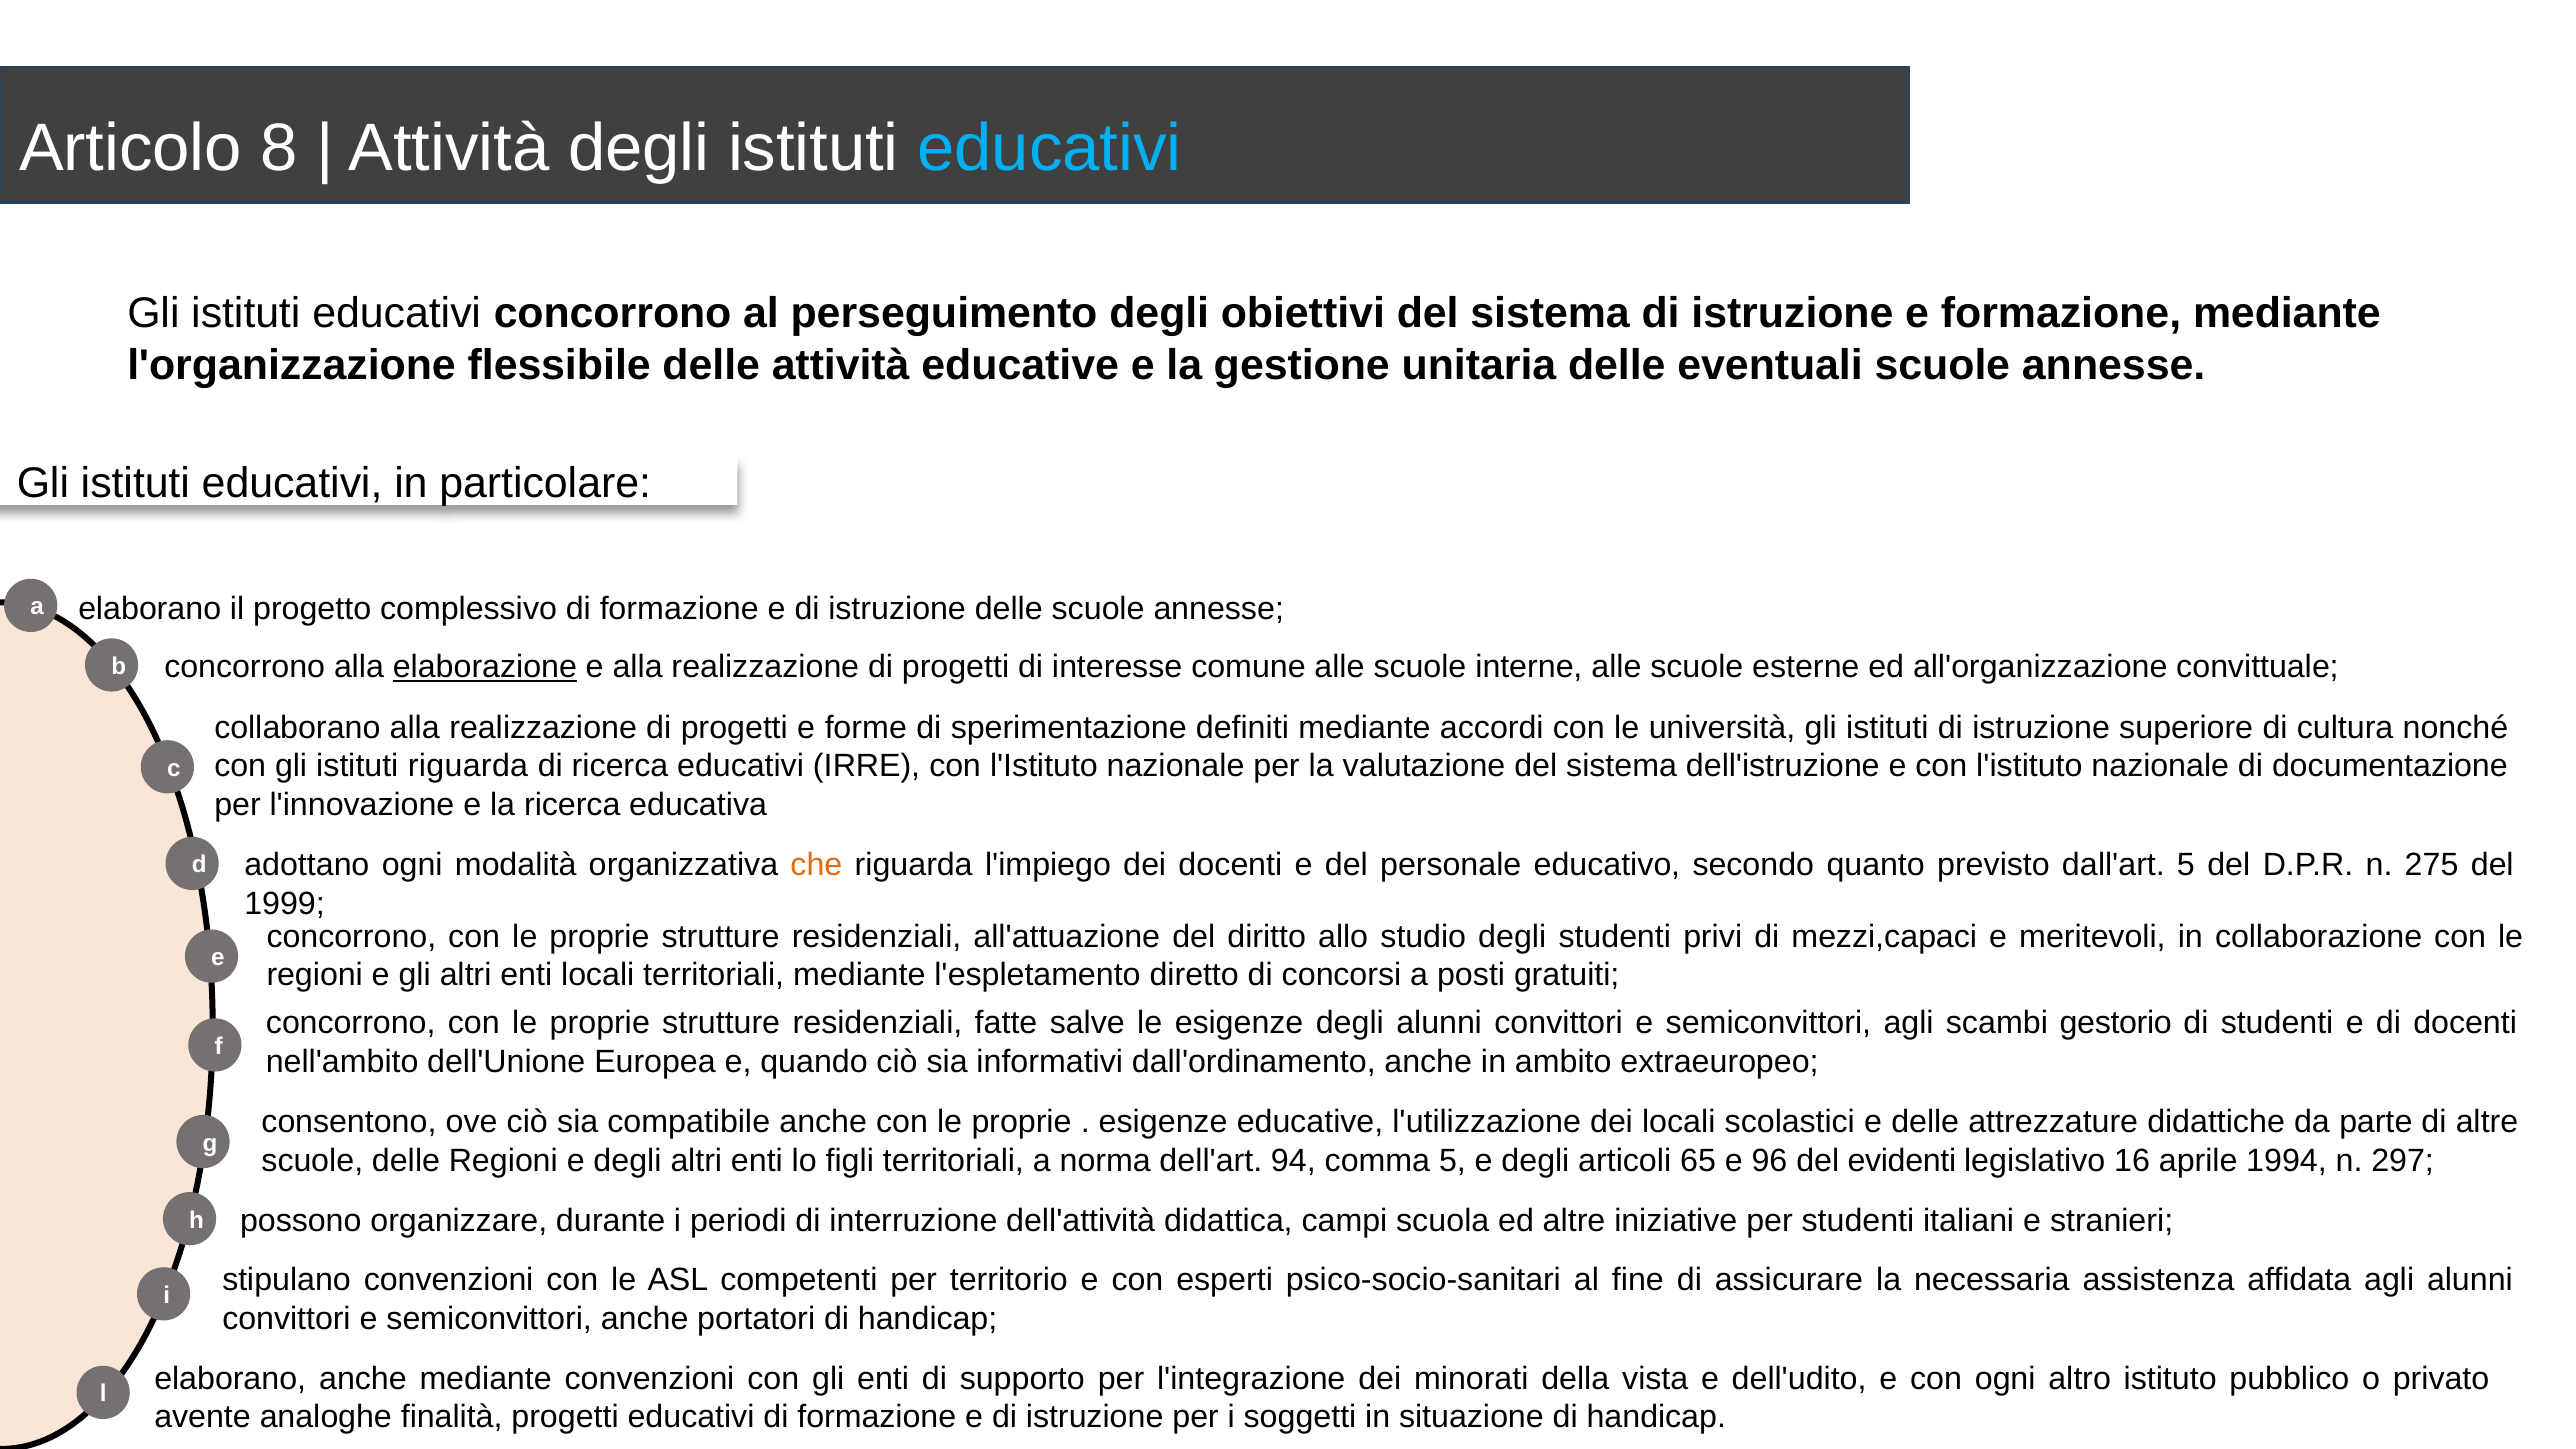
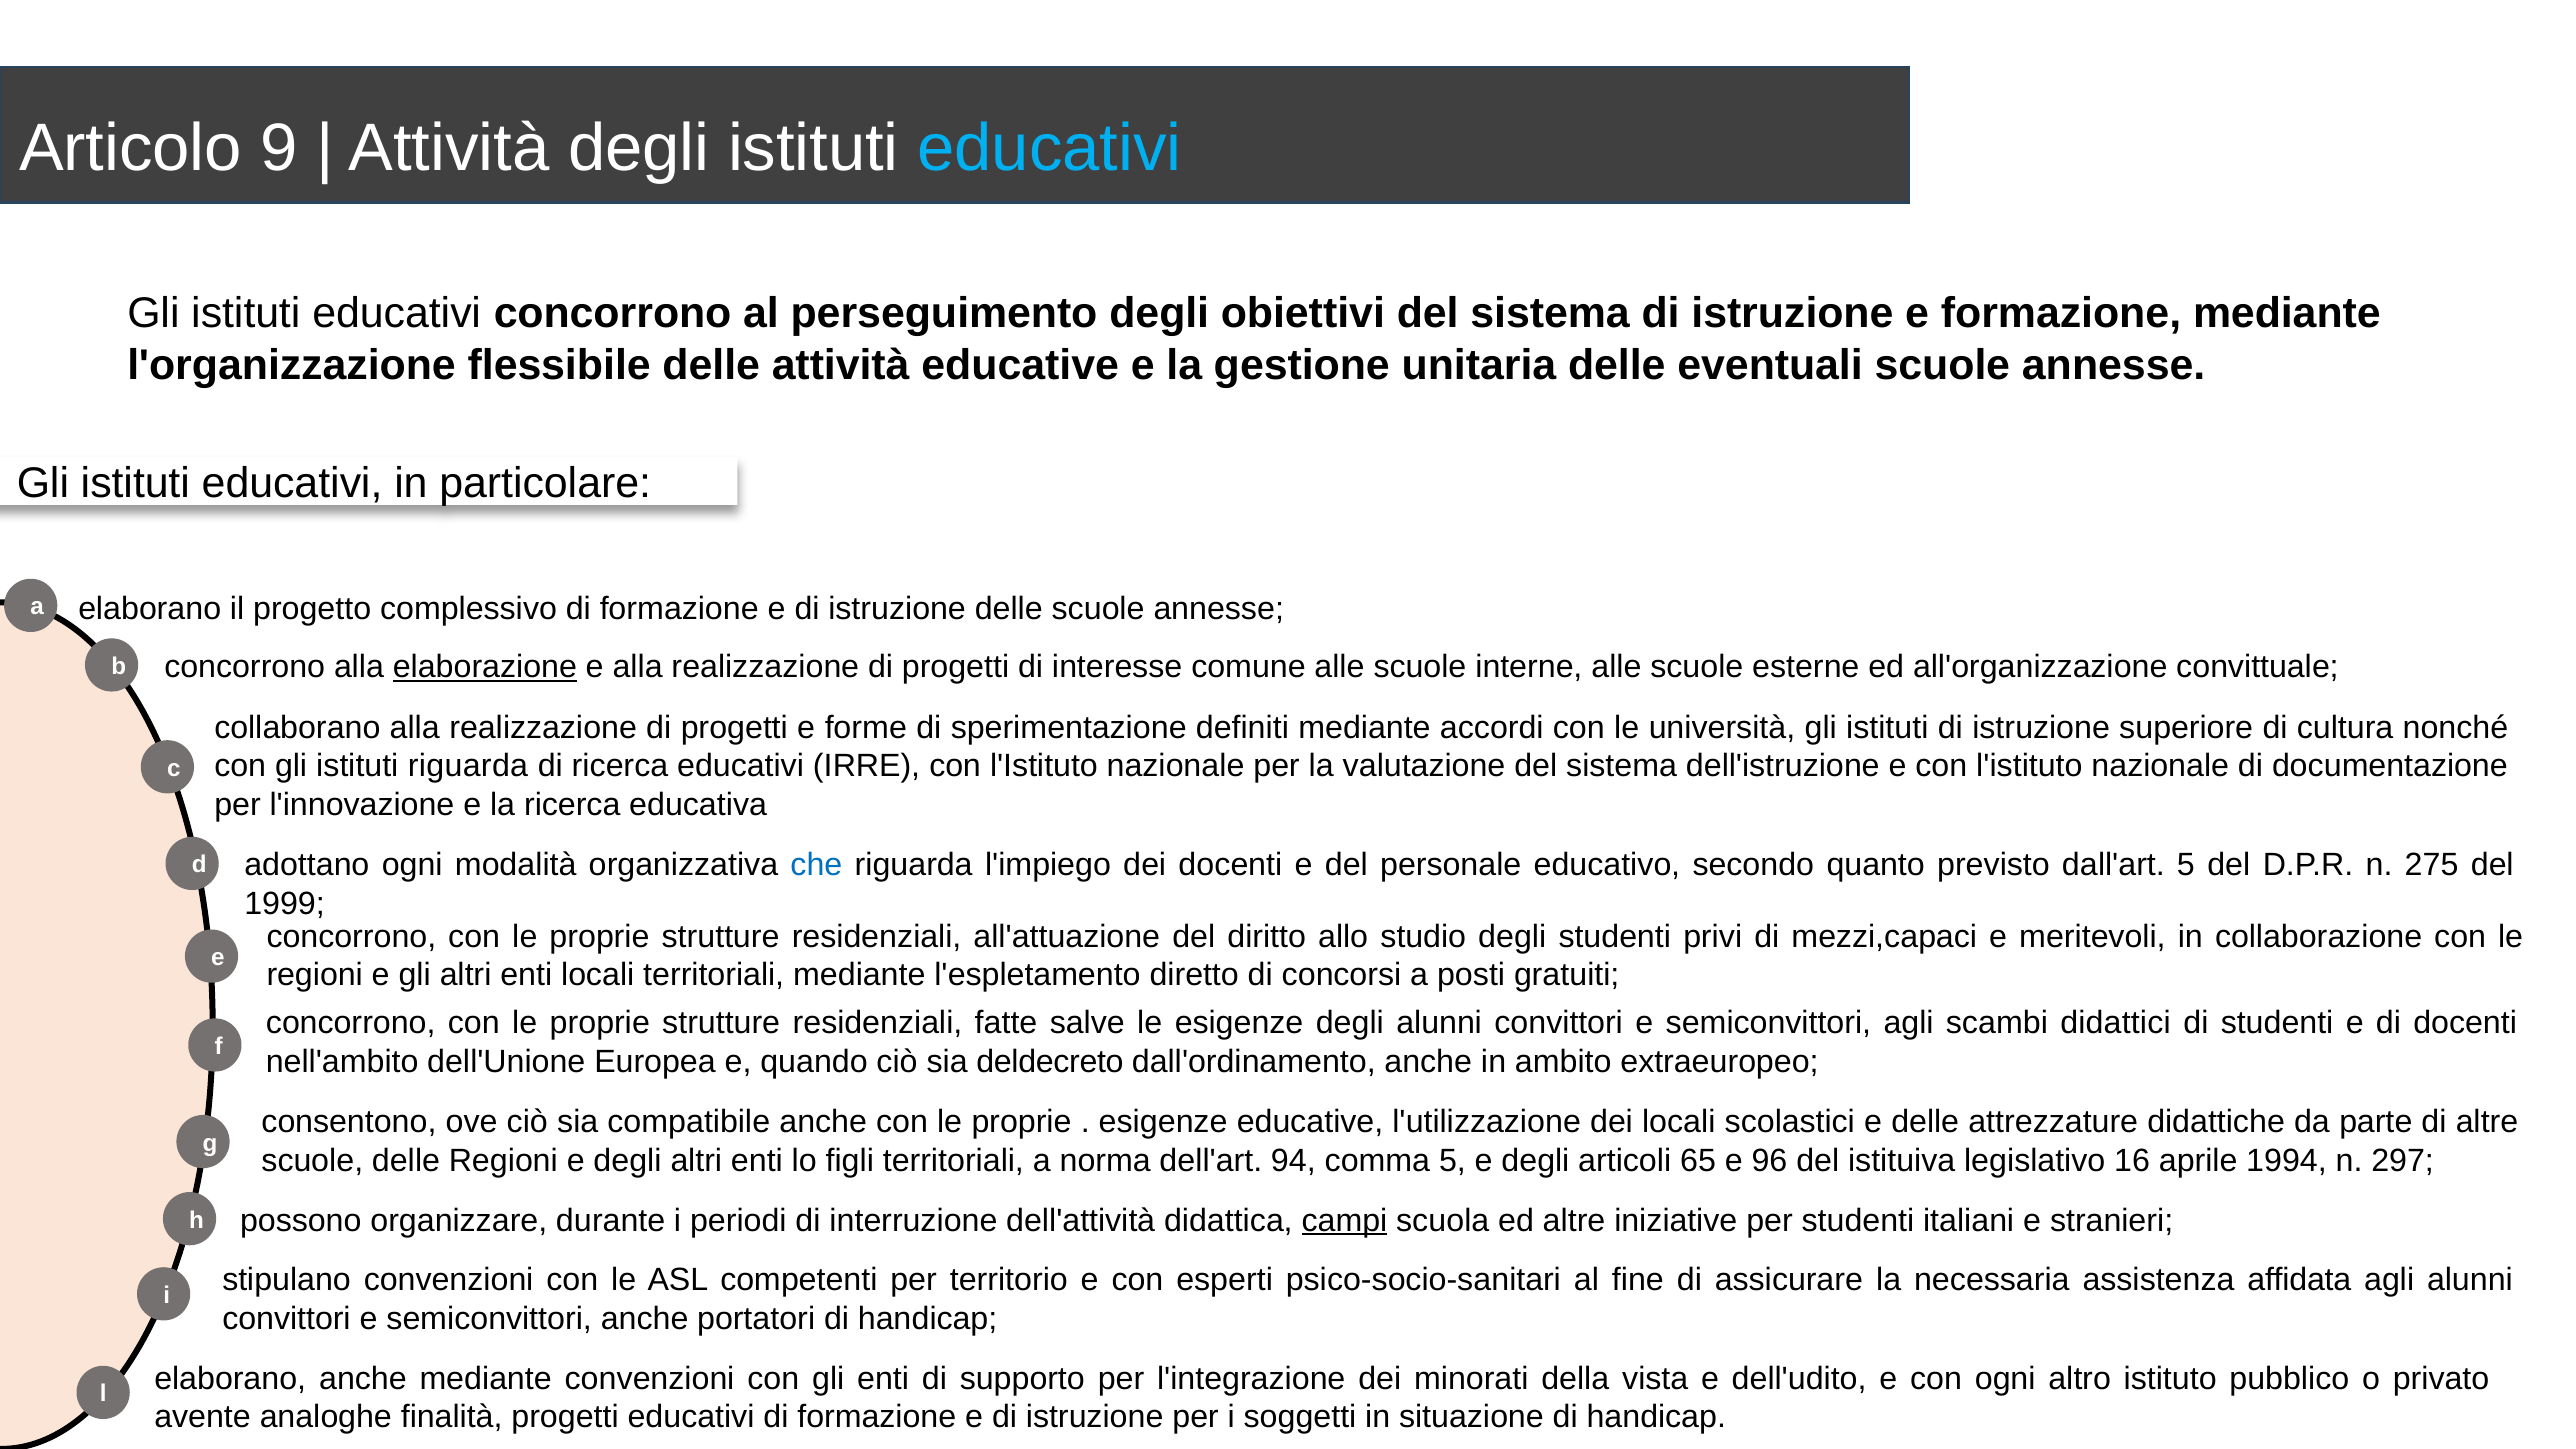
8: 8 -> 9
che colour: orange -> blue
gestorio: gestorio -> didattici
informativi: informativi -> deldecreto
evidenti: evidenti -> istituiva
campi underline: none -> present
